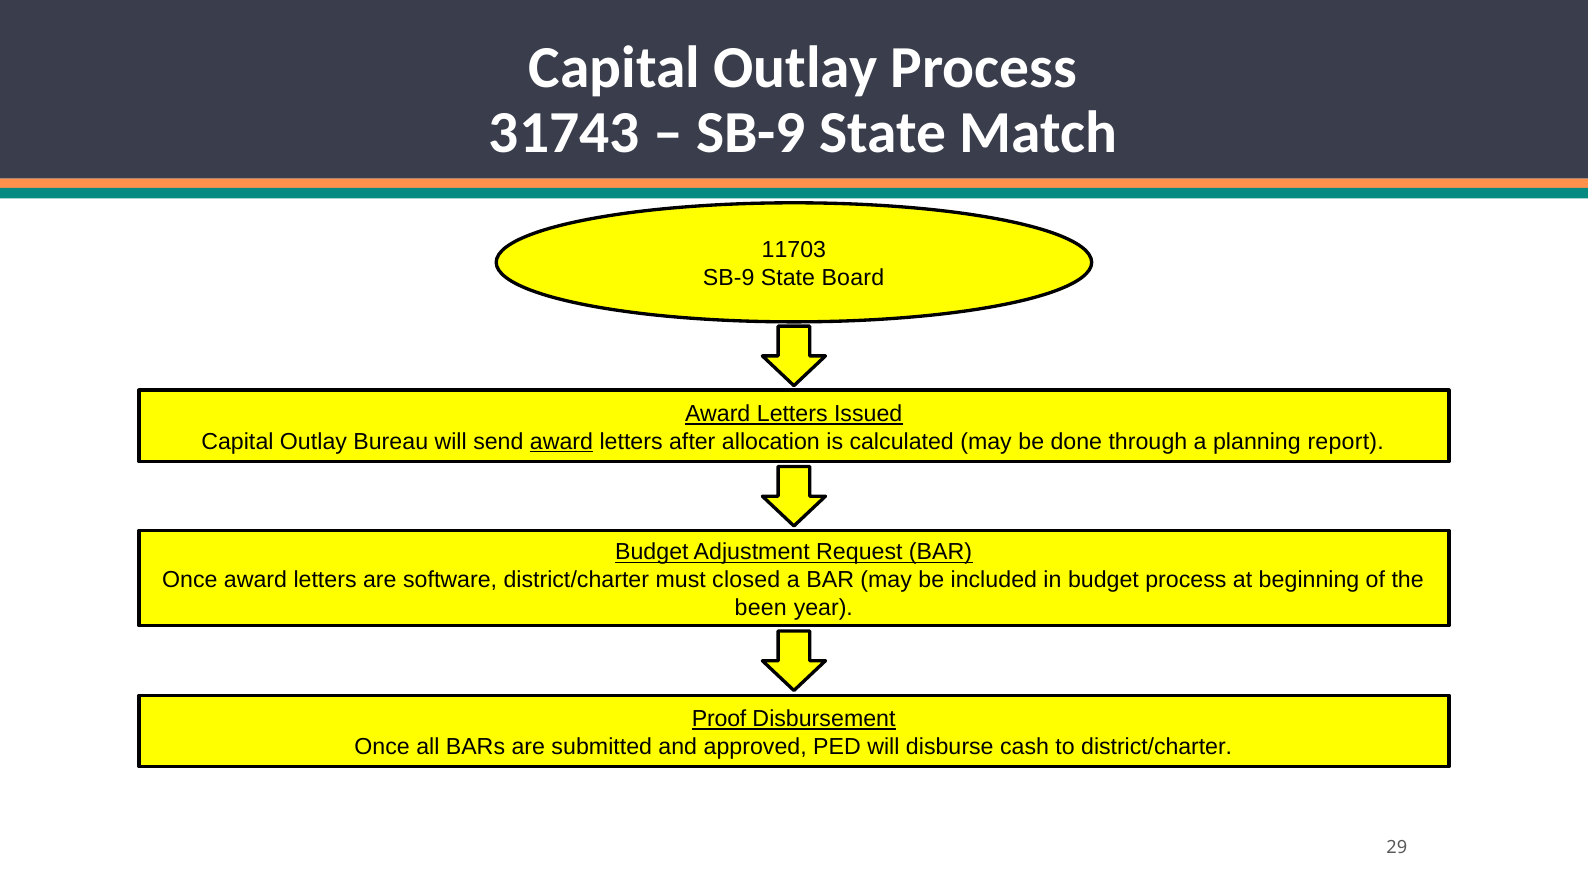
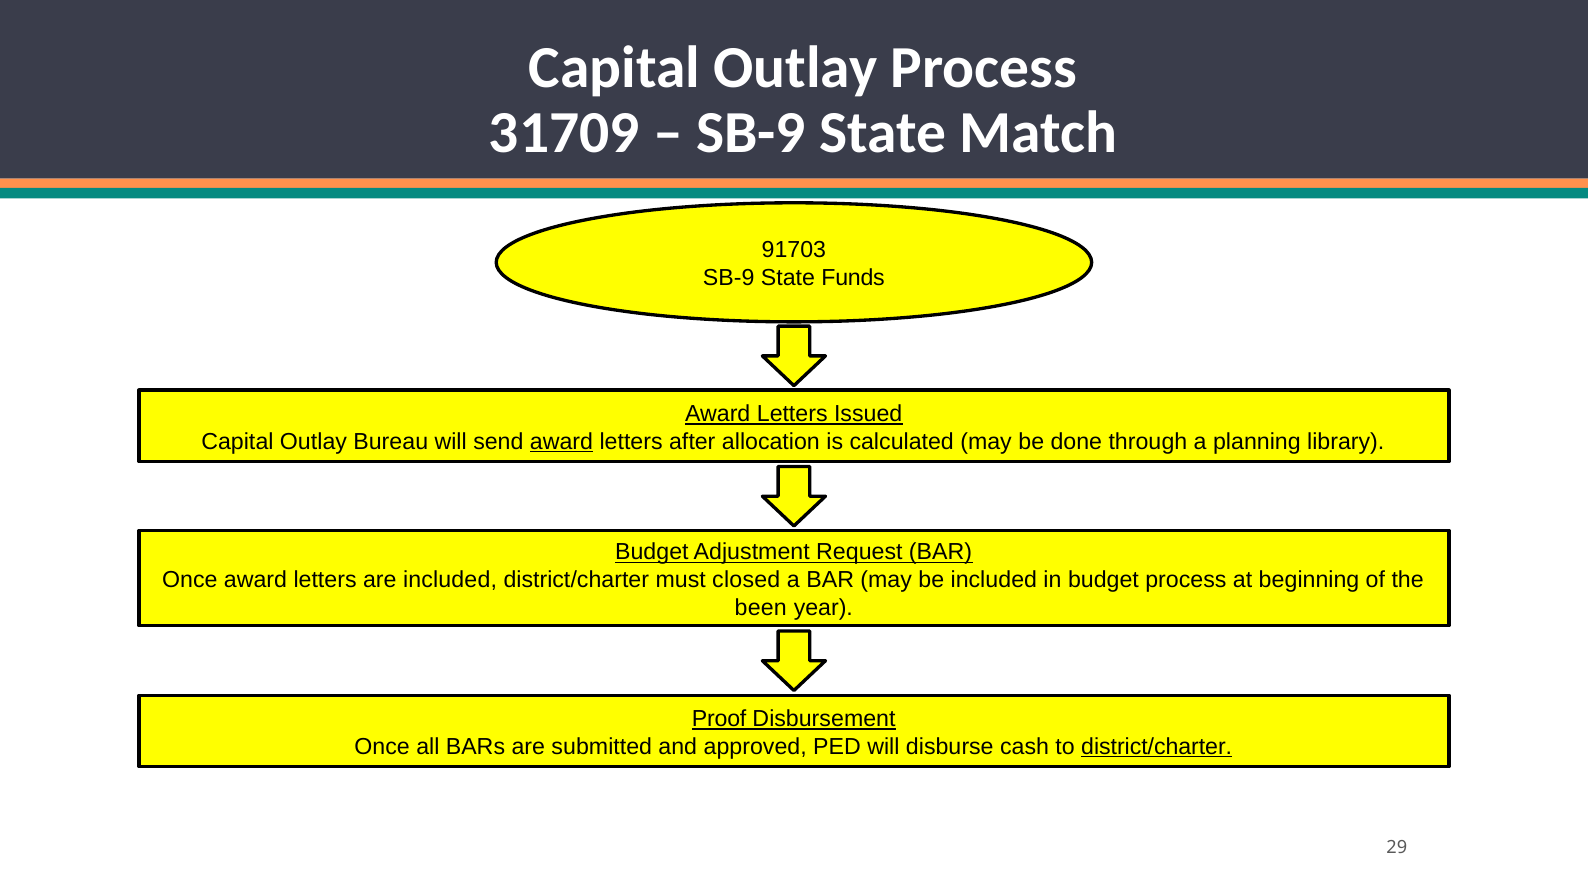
31743: 31743 -> 31709
11703: 11703 -> 91703
Board: Board -> Funds
report: report -> library
are software: software -> included
district/charter at (1157, 747) underline: none -> present
